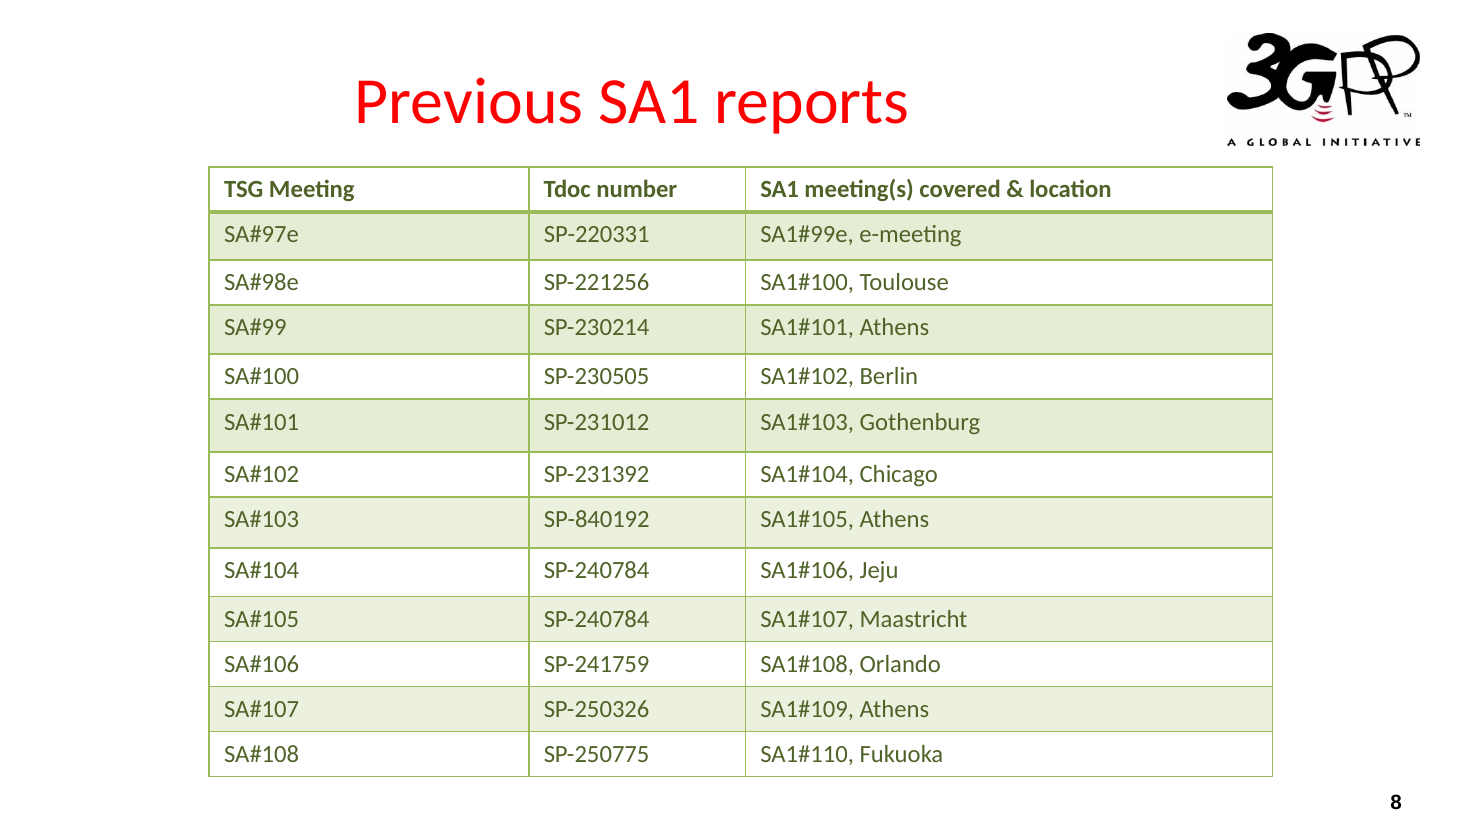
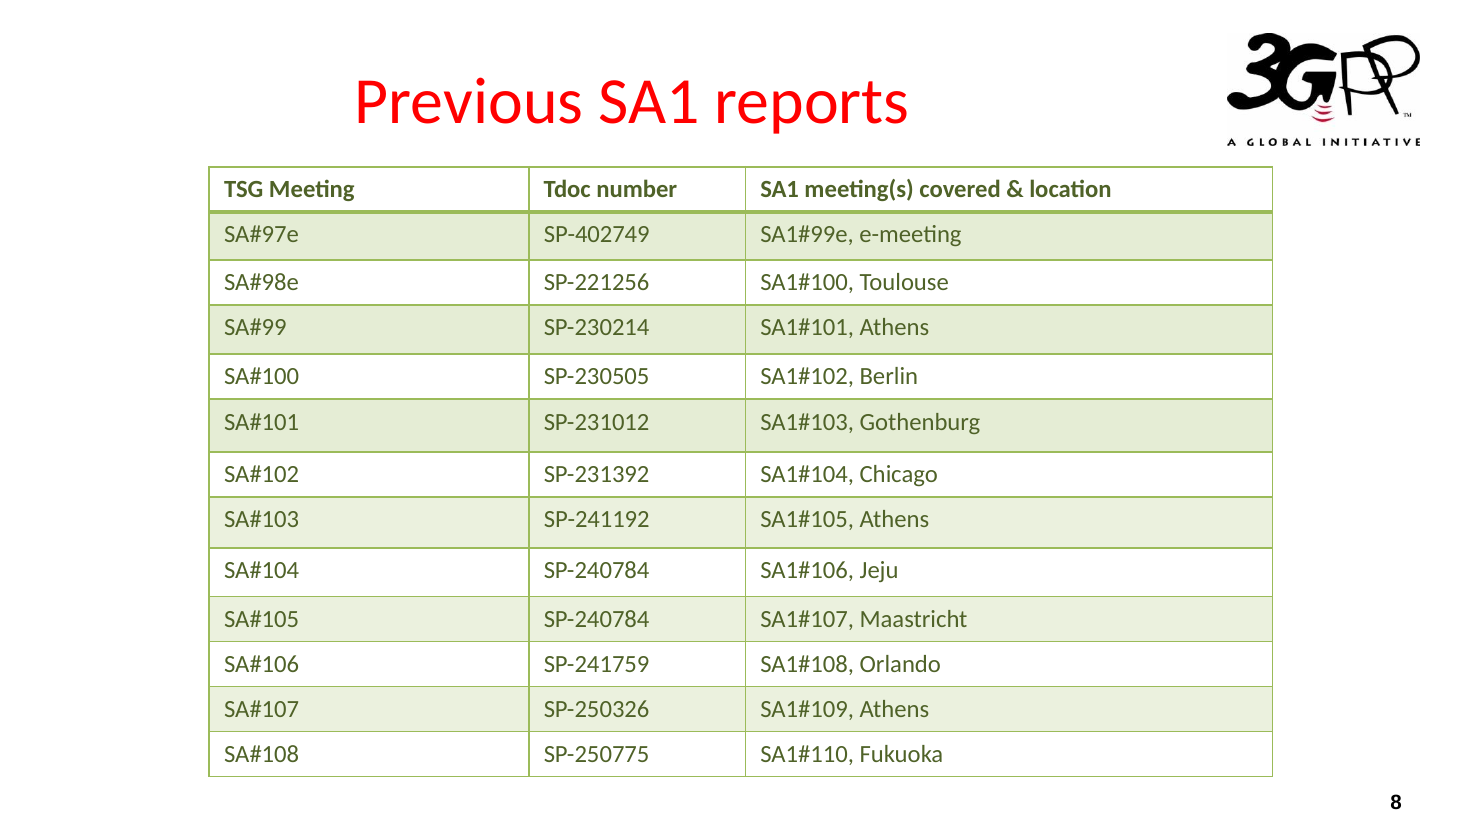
SP-220331: SP-220331 -> SP-402749
SP-840192: SP-840192 -> SP-241192
